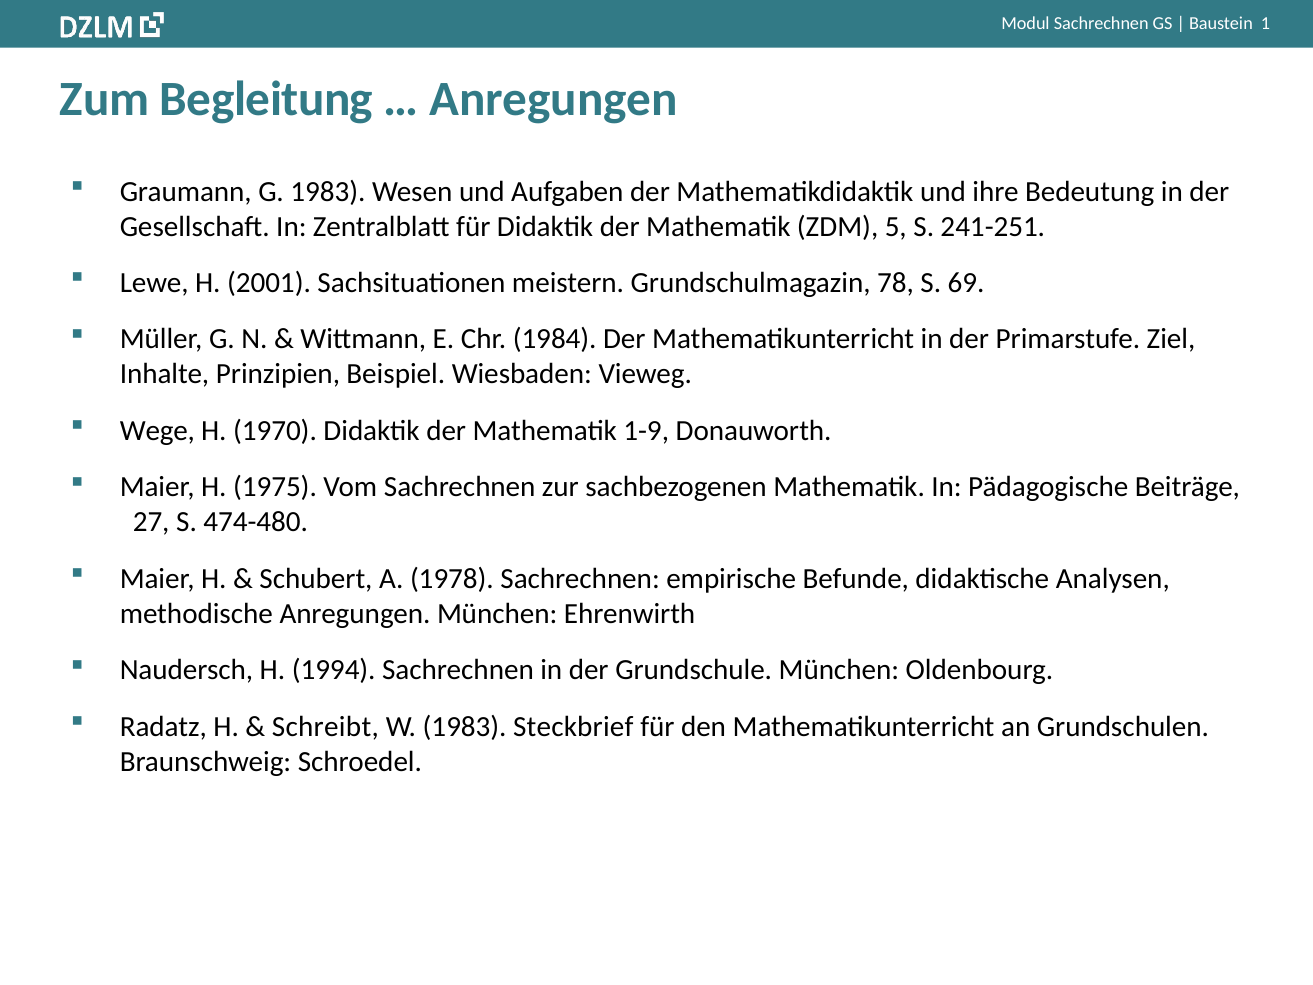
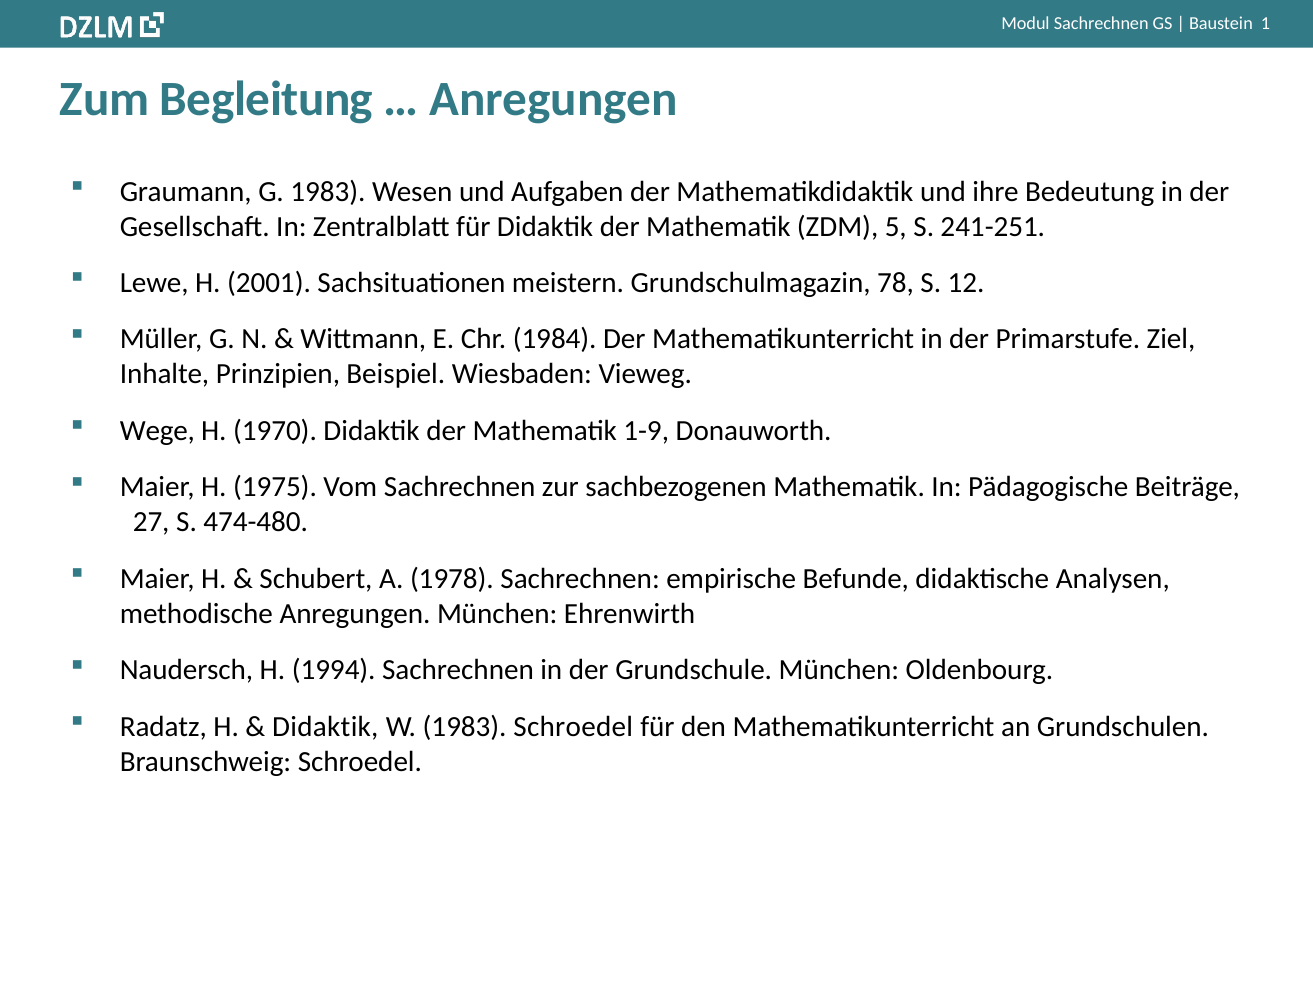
69: 69 -> 12
Schreibt at (325, 726): Schreibt -> Didaktik
1983 Steckbrief: Steckbrief -> Schroedel
